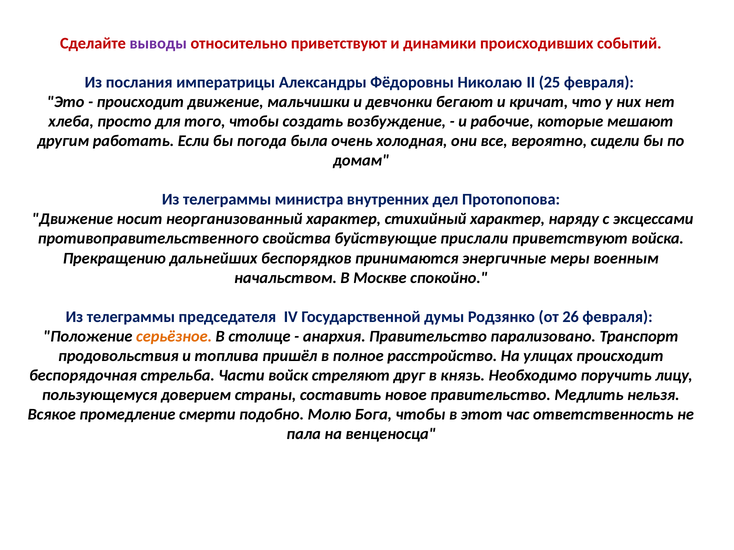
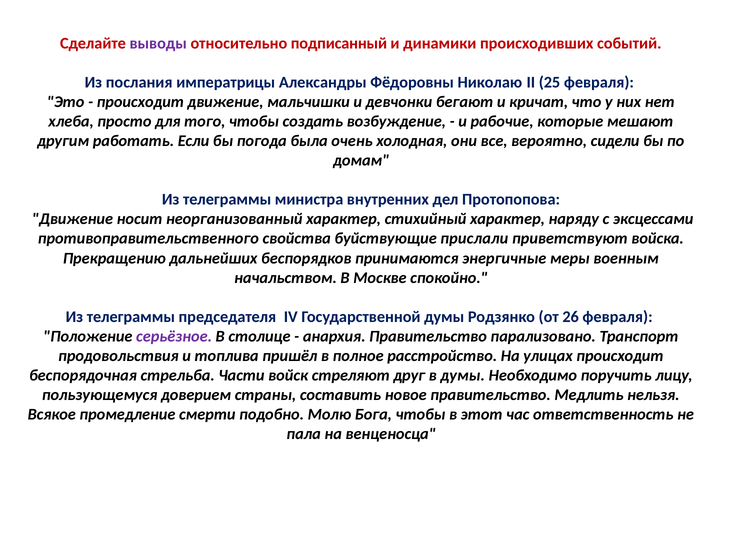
относительно приветствуют: приветствуют -> подписанный
серьёзное colour: orange -> purple
в князь: князь -> думы
